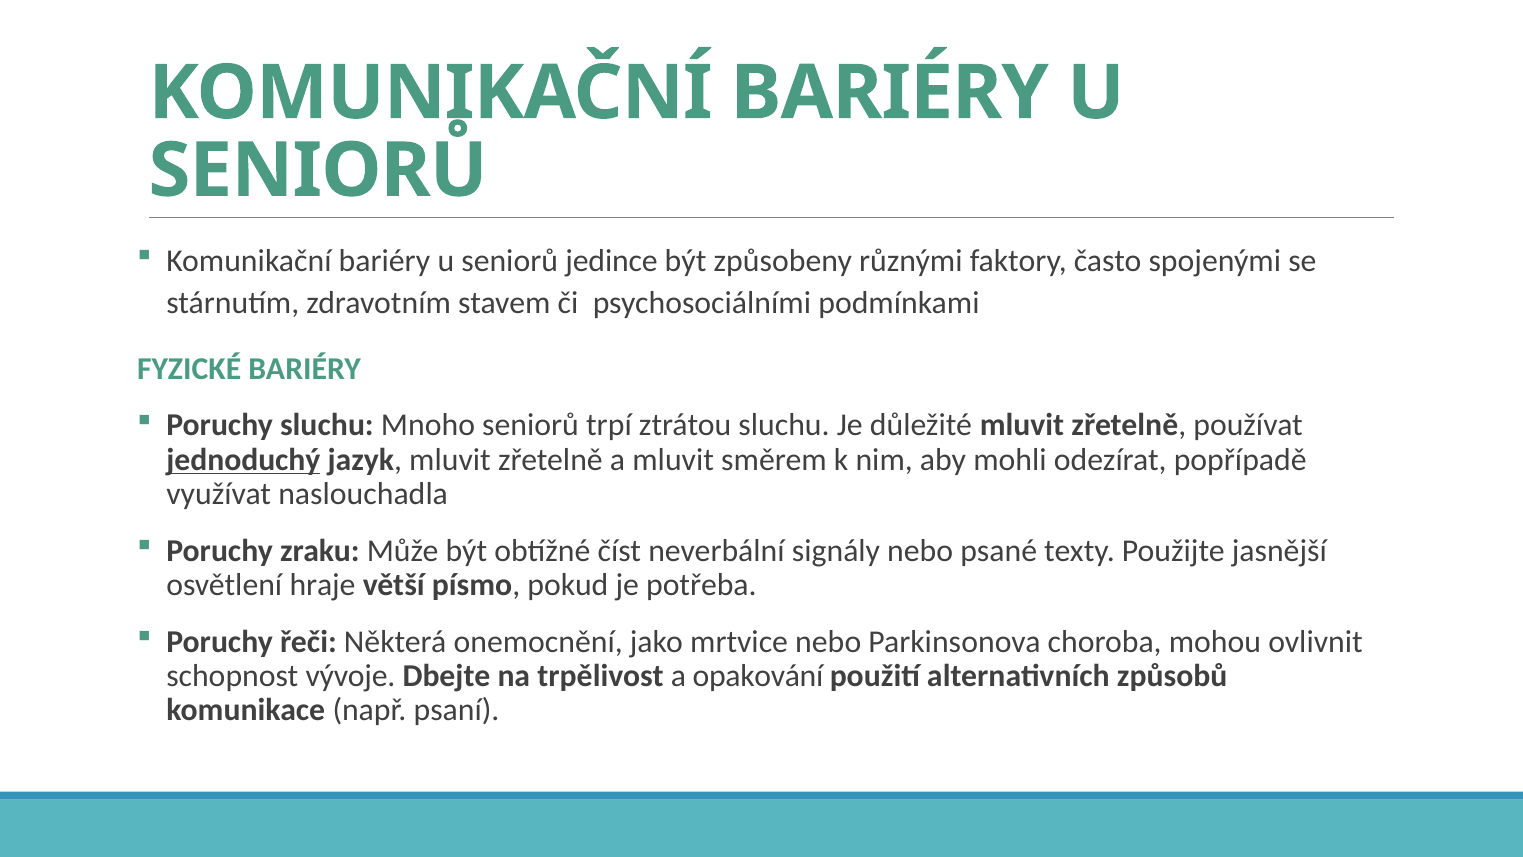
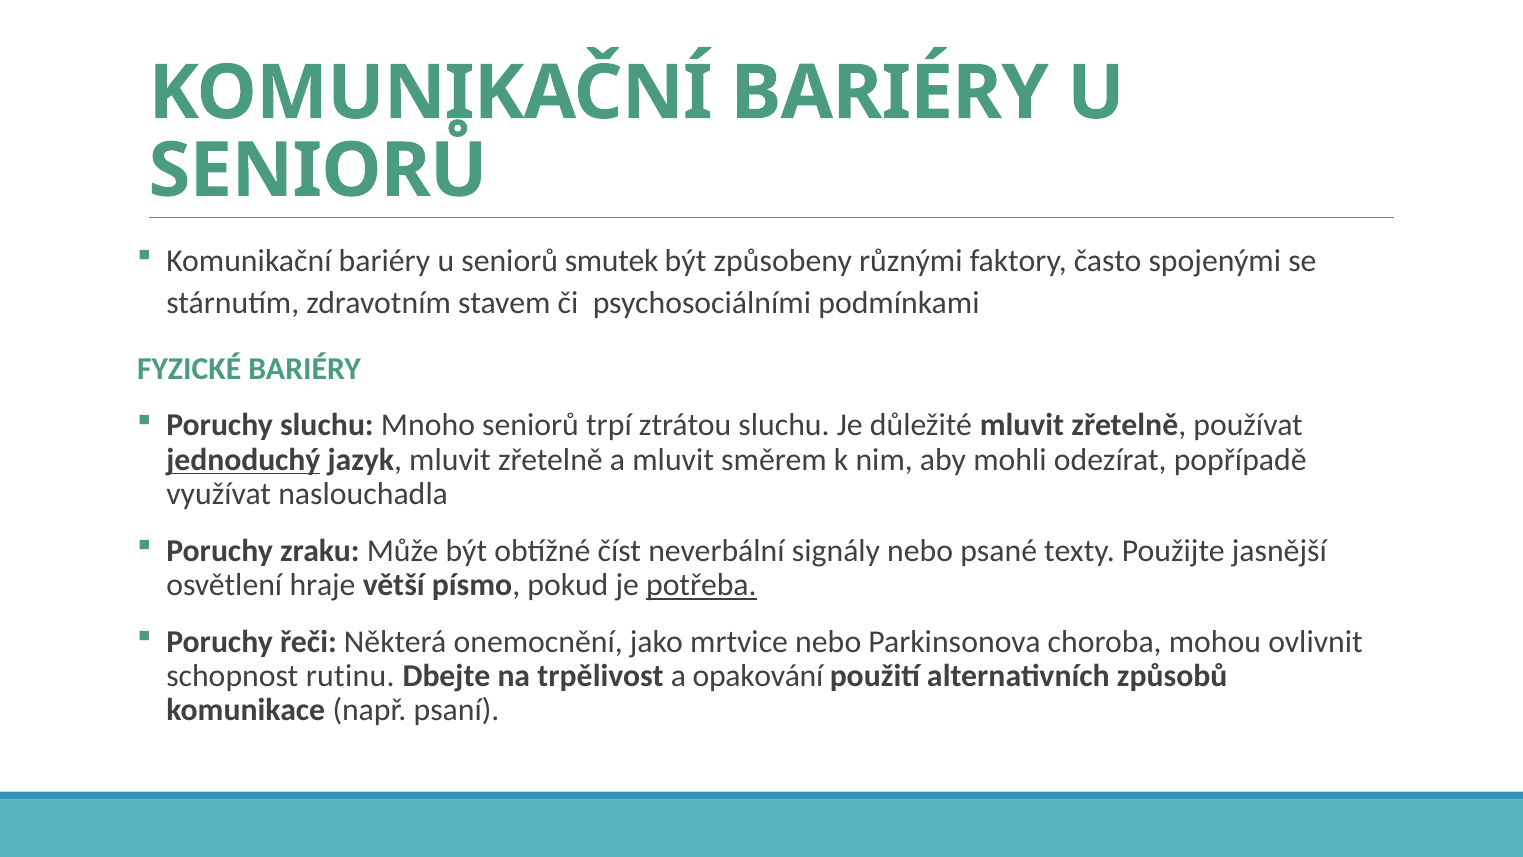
jedince: jedince -> smutek
potřeba underline: none -> present
vývoje: vývoje -> rutinu
